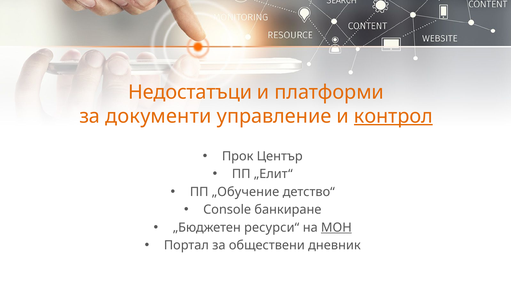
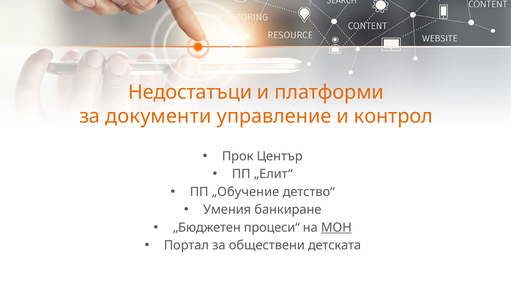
контрол underline: present -> none
Console: Console -> Умения
ресурси“: ресурси“ -> процеси“
дневник: дневник -> детската
